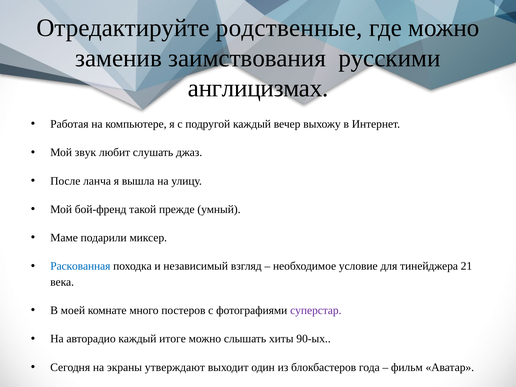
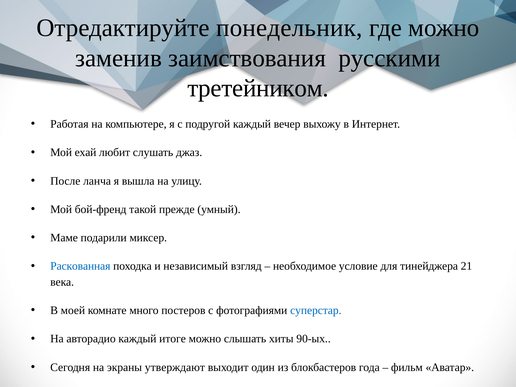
родственные: родственные -> понедельник
англицизмах: англицизмах -> третейником
звук: звук -> ехай
суперстар colour: purple -> blue
